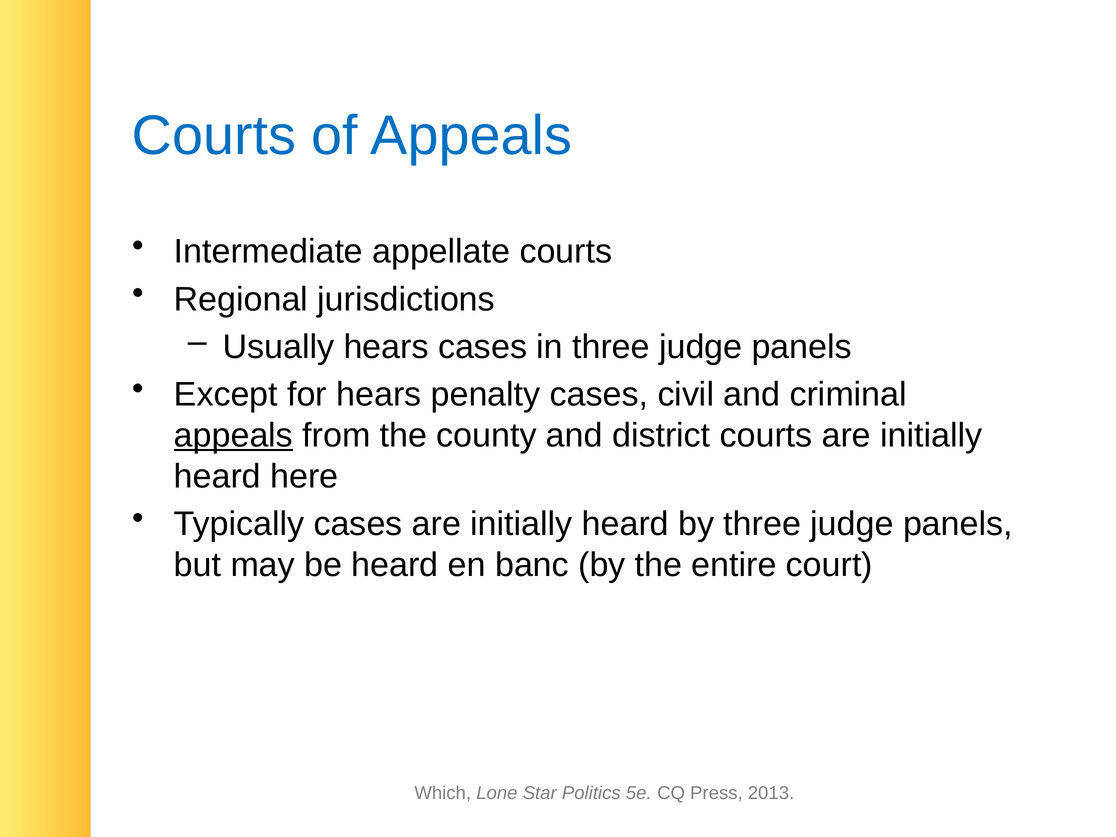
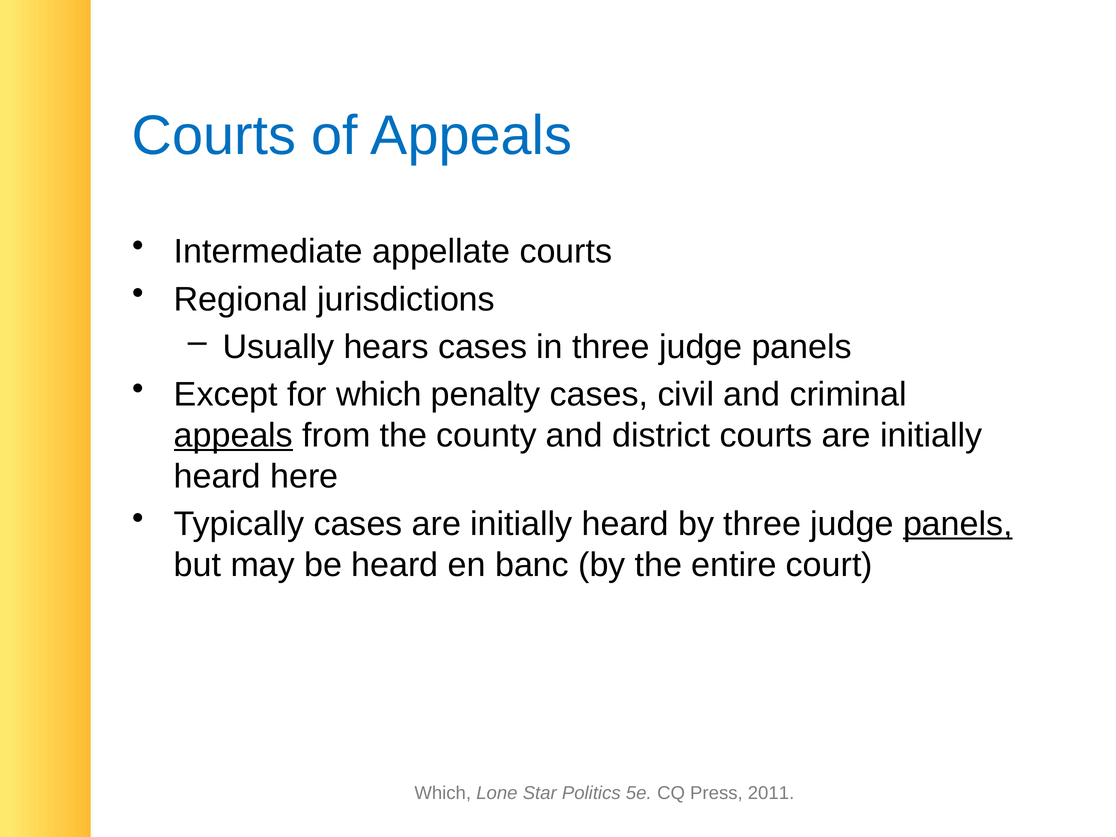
for hears: hears -> which
panels at (958, 524) underline: none -> present
2013: 2013 -> 2011
